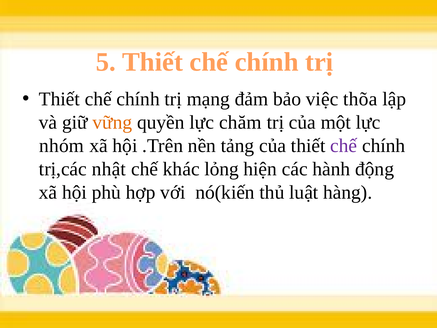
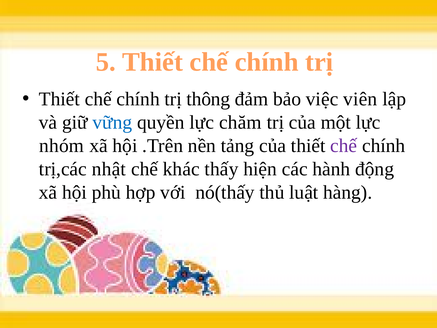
mạng: mạng -> thông
thõa: thõa -> viên
vững colour: orange -> blue
lỏng: lỏng -> thấy
nó(kiến: nó(kiến -> nó(thấy
